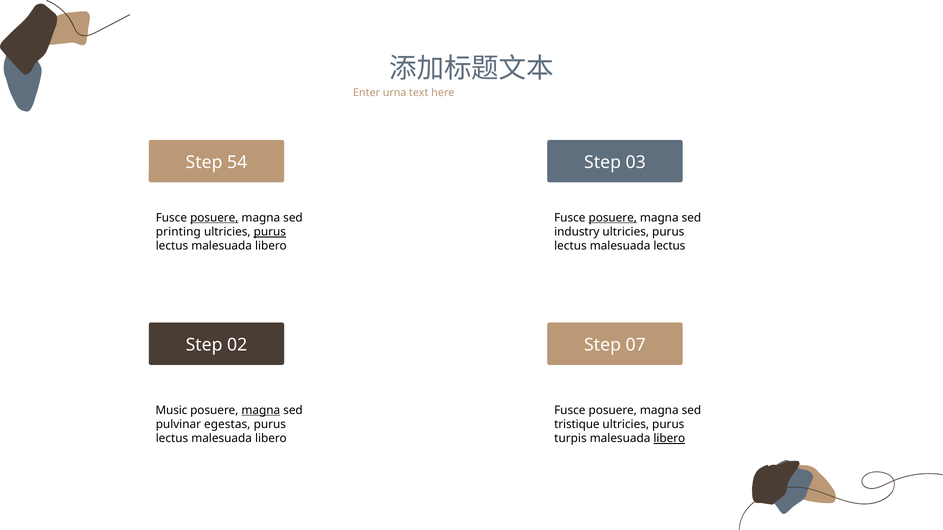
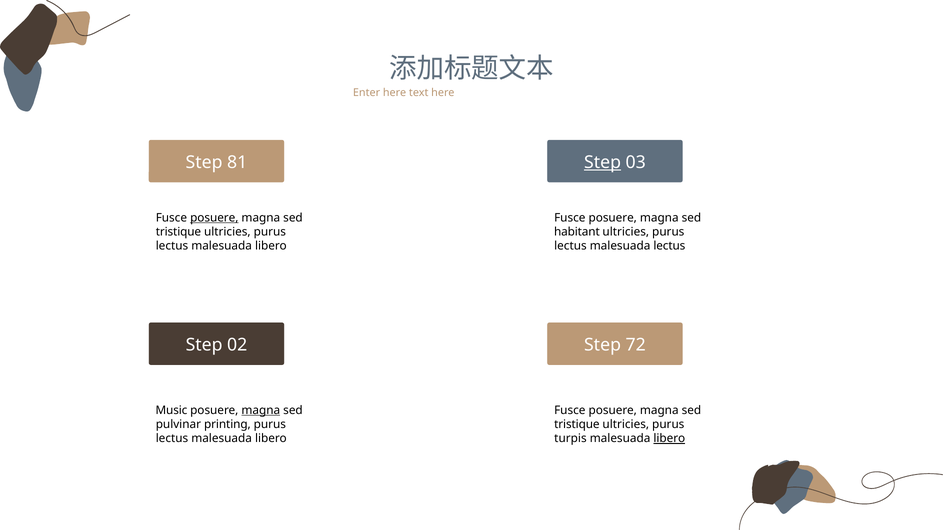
Enter urna: urna -> here
Step at (603, 162) underline: none -> present
54: 54 -> 81
posuere at (613, 218) underline: present -> none
industry: industry -> habitant
printing at (178, 232): printing -> tristique
purus at (270, 232) underline: present -> none
07: 07 -> 72
egestas: egestas -> printing
